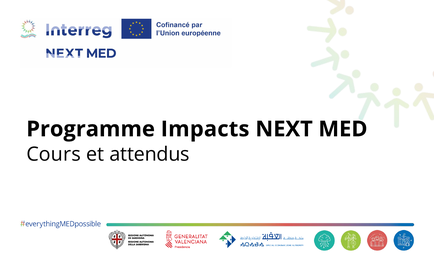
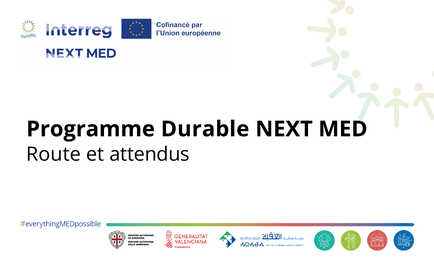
Impacts: Impacts -> Durable
Cours: Cours -> Route
